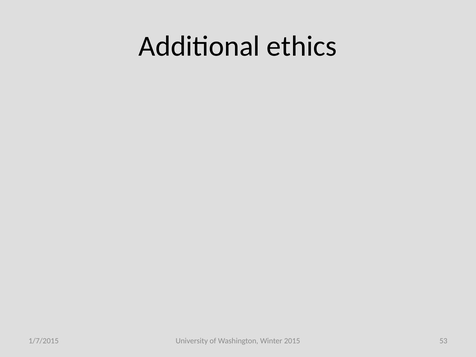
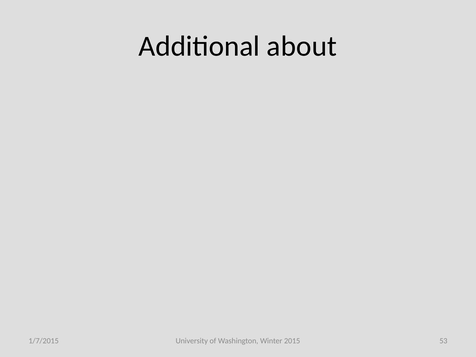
ethics: ethics -> about
